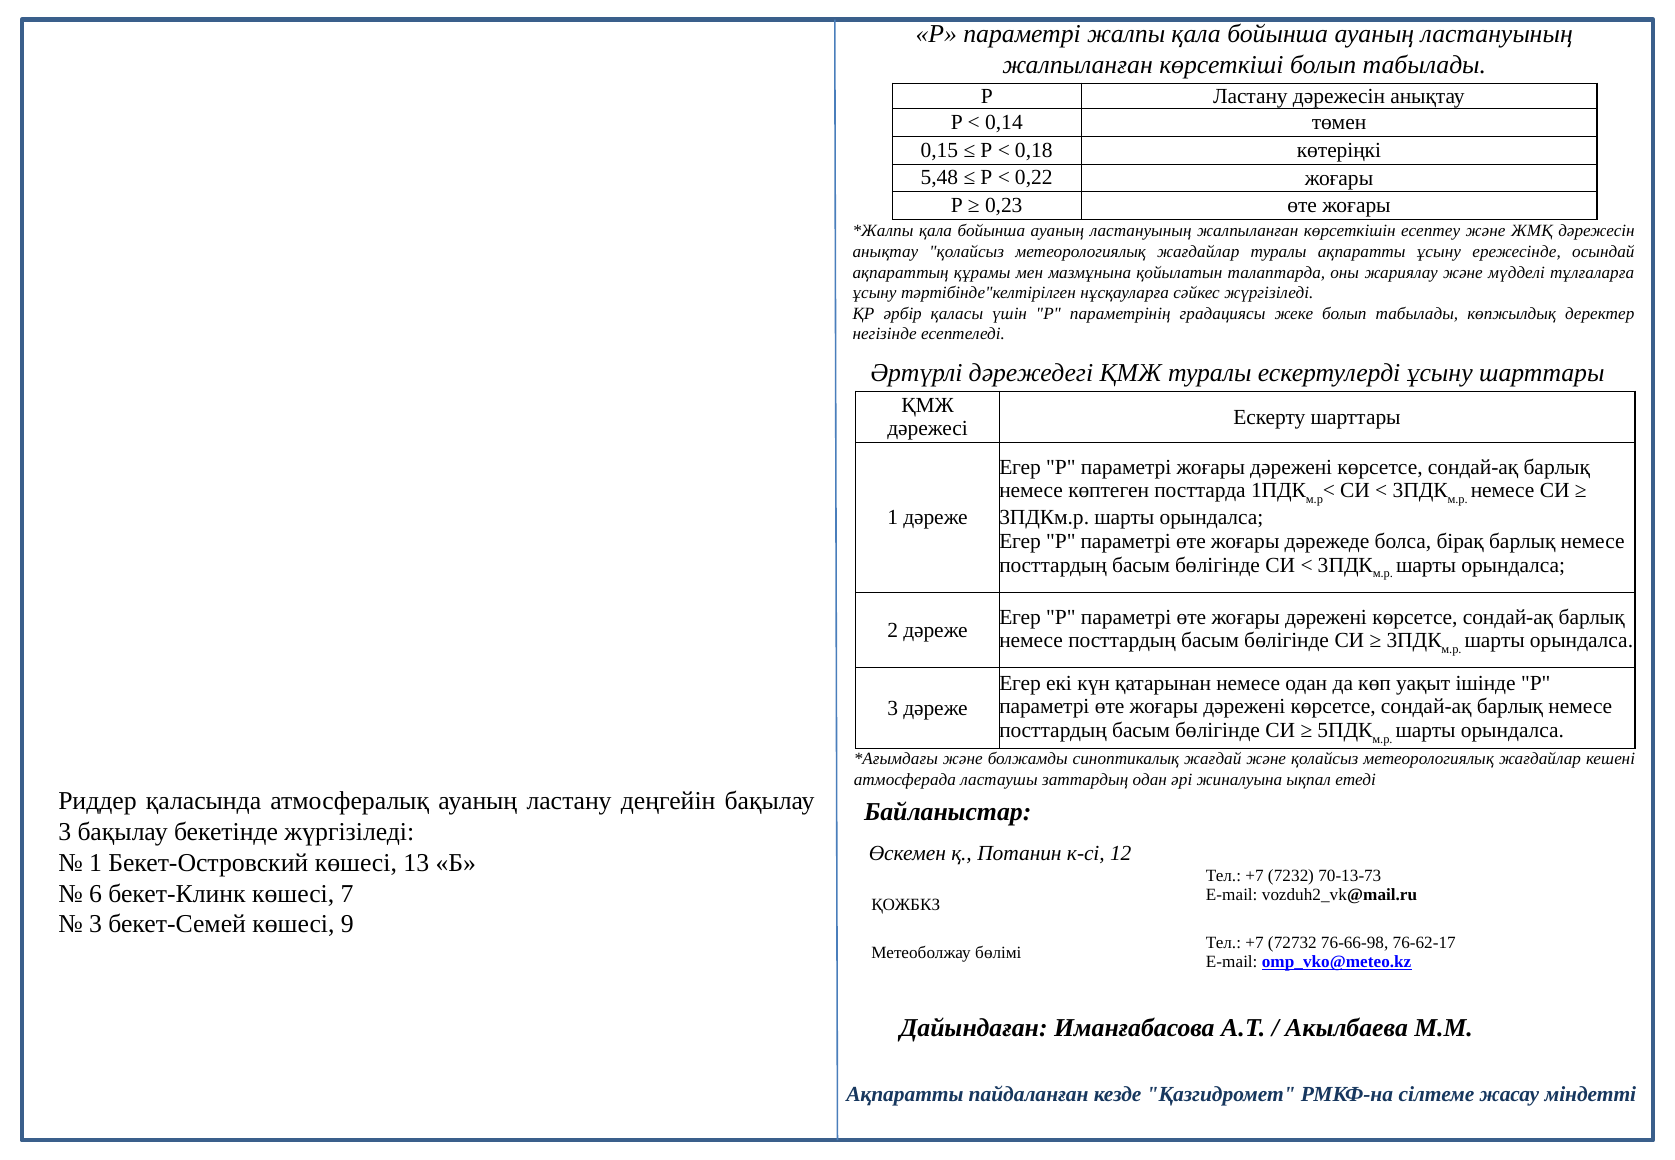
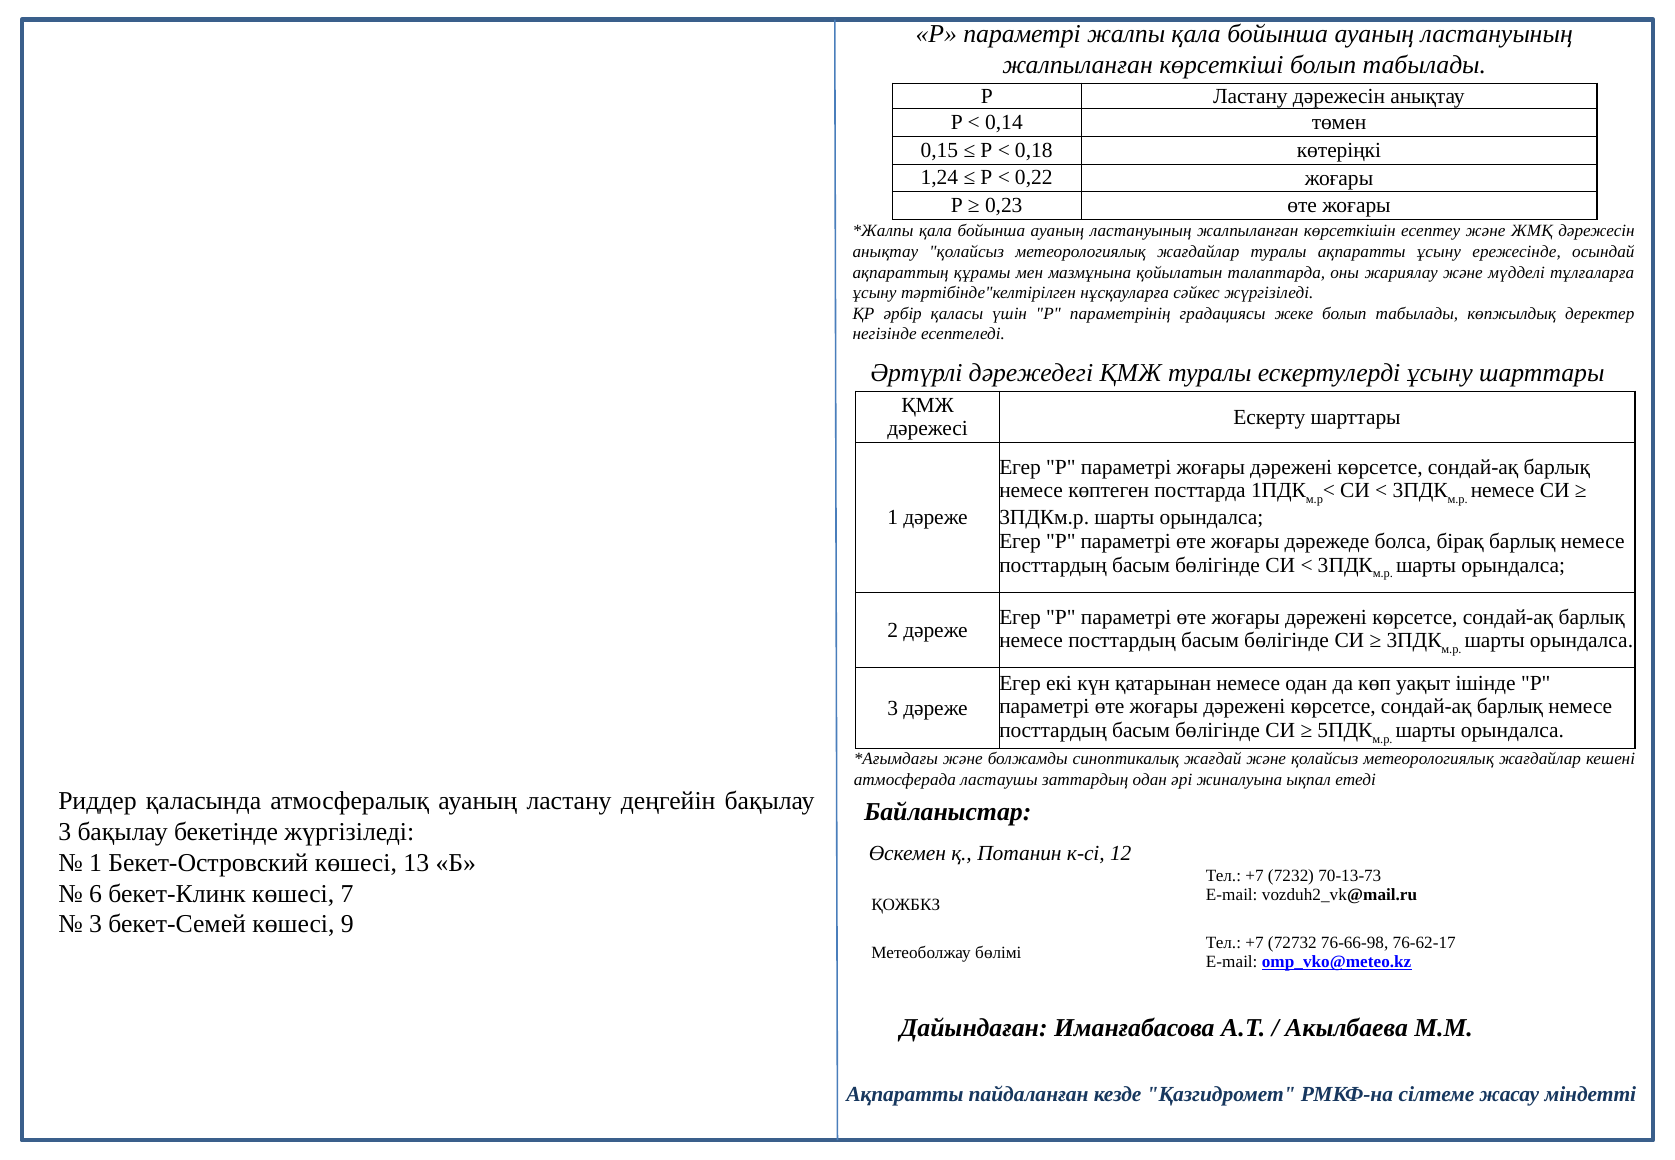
5,48: 5,48 -> 1,24
